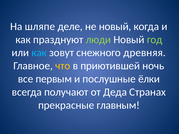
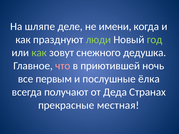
не новый: новый -> имени
как at (39, 53) colour: light blue -> light green
древняя: древняя -> дедушка
что colour: yellow -> pink
ёлки: ёлки -> ёлка
главным: главным -> местная
